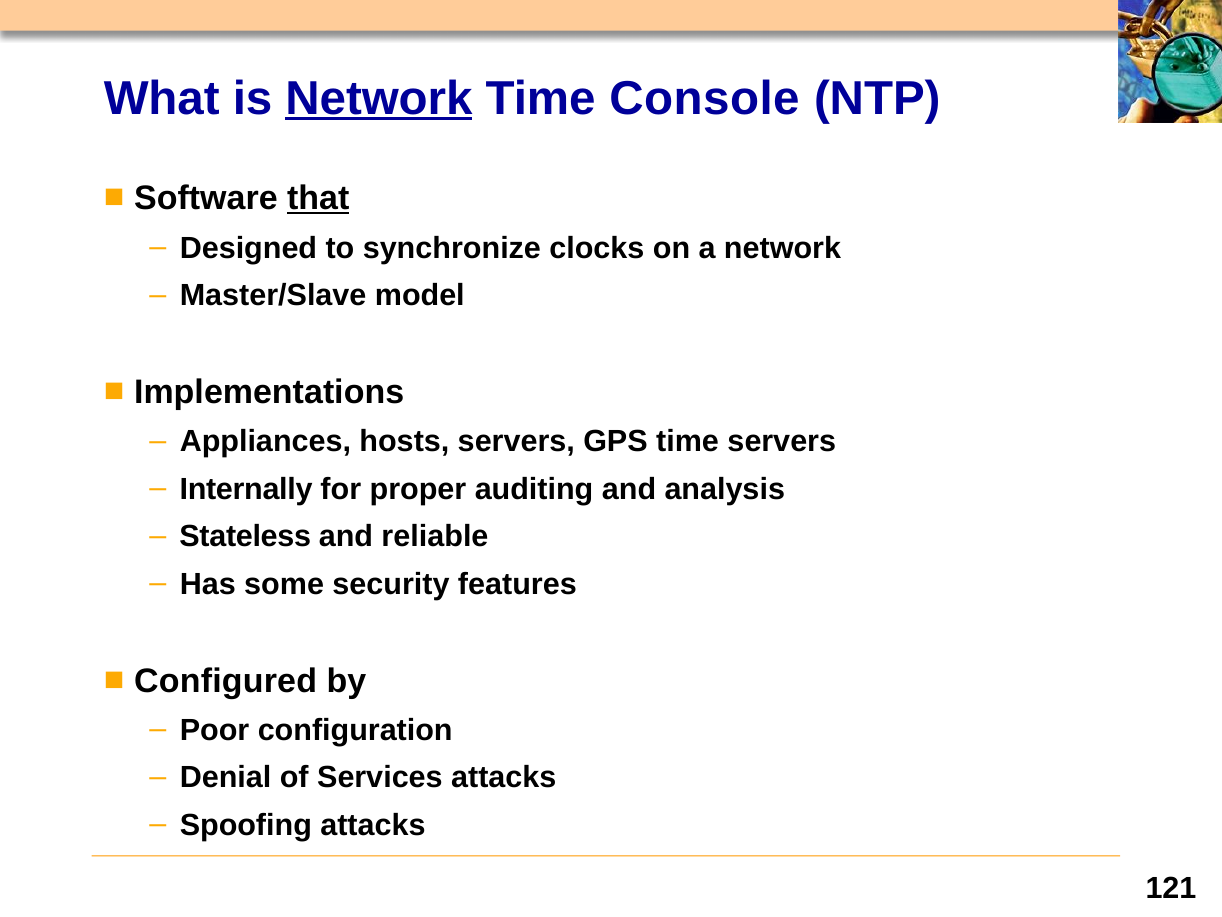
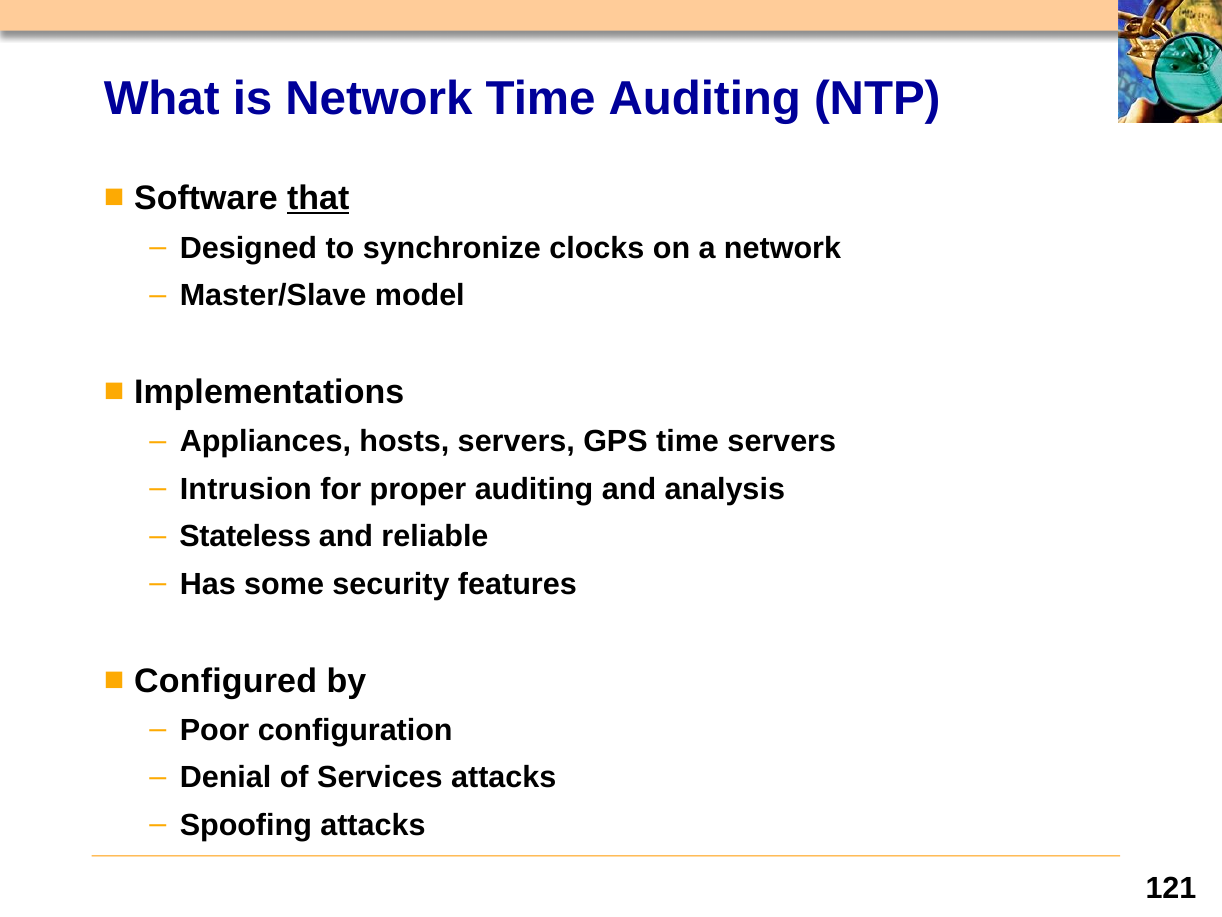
Network at (379, 98) underline: present -> none
Time Console: Console -> Auditing
Internally: Internally -> Intrusion
